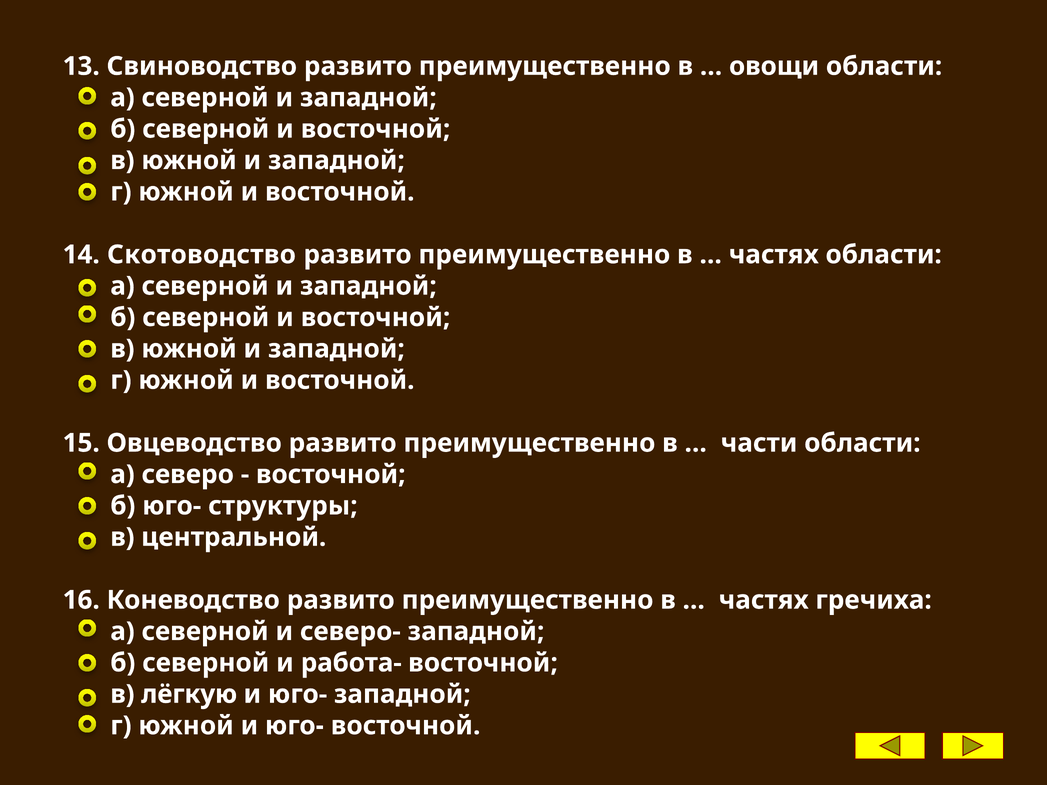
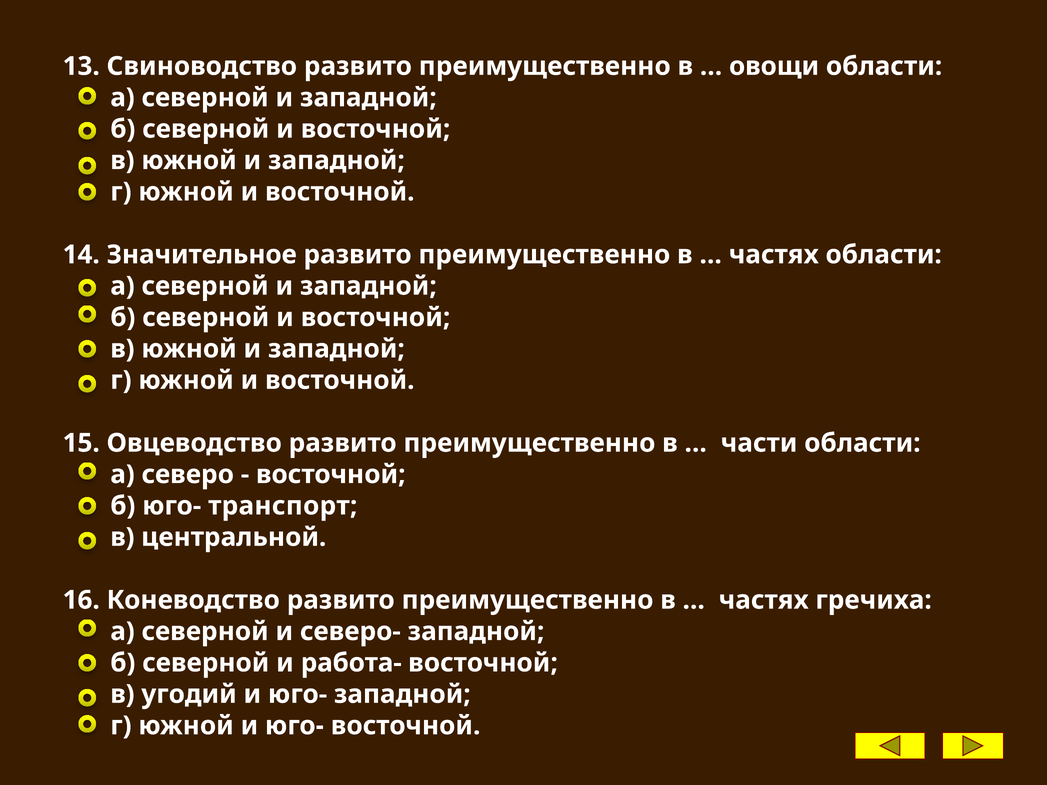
Скотоводство: Скотоводство -> Значительное
структуры: структуры -> транспорт
лёгкую: лёгкую -> угодий
